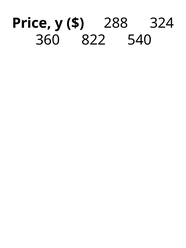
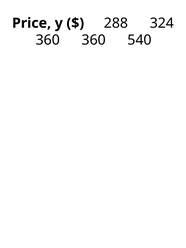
360 822: 822 -> 360
